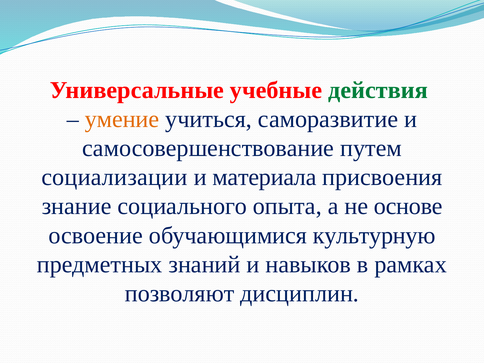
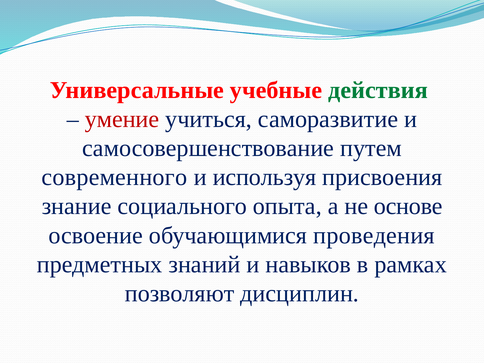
умение colour: orange -> red
социализации: социализации -> современного
материала: материала -> используя
культурную: культурную -> проведения
